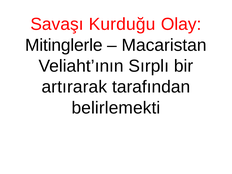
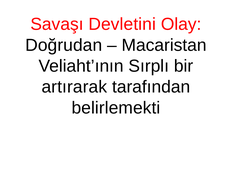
Kurduğu: Kurduğu -> Devletini
Mitinglerle: Mitinglerle -> Doğrudan
